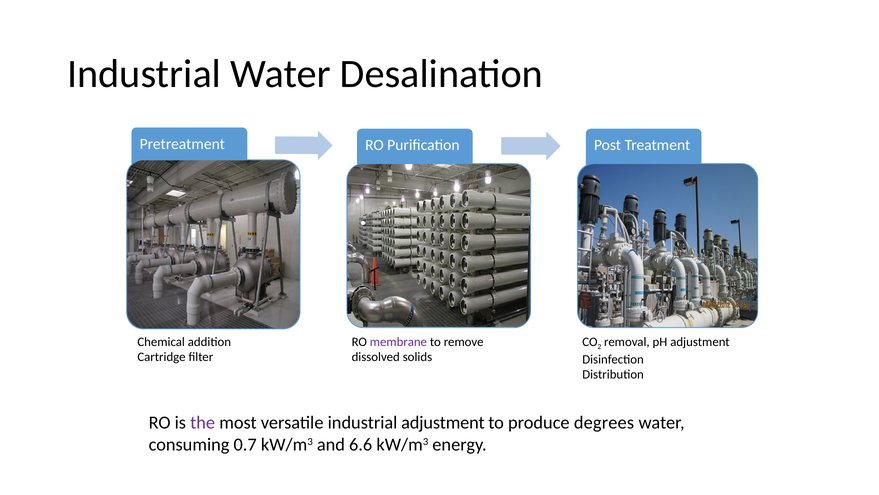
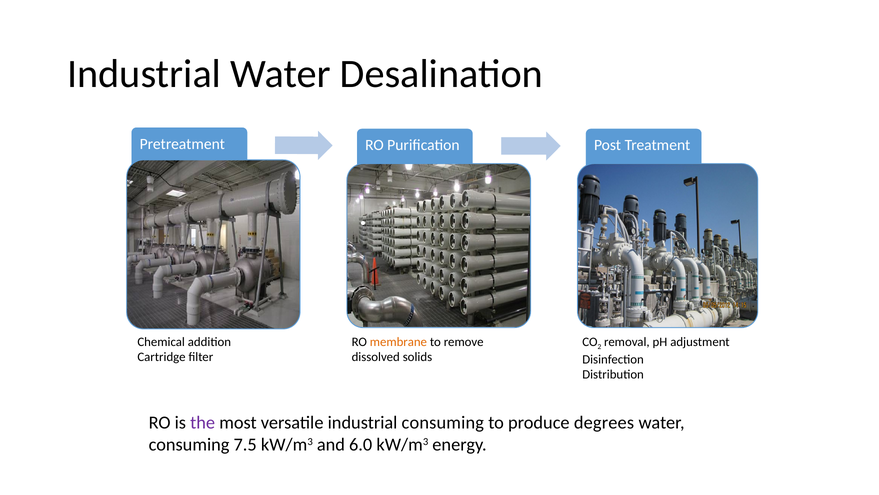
membrane colour: purple -> orange
industrial adjustment: adjustment -> consuming
0.7: 0.7 -> 7.5
6.6: 6.6 -> 6.0
